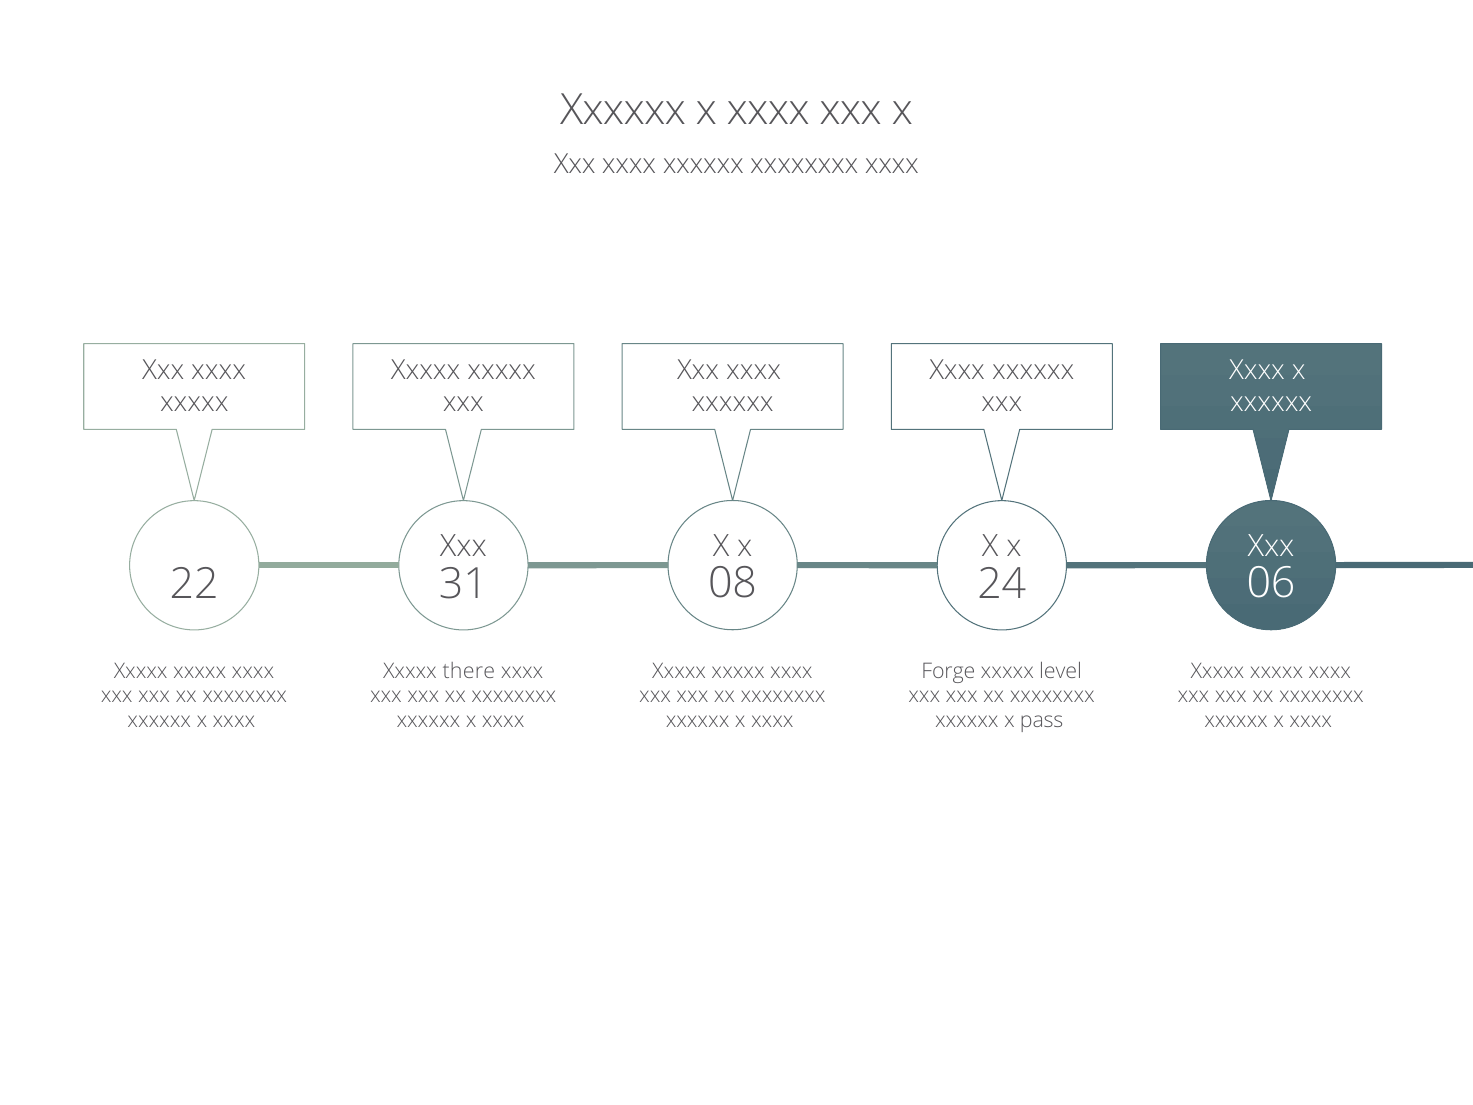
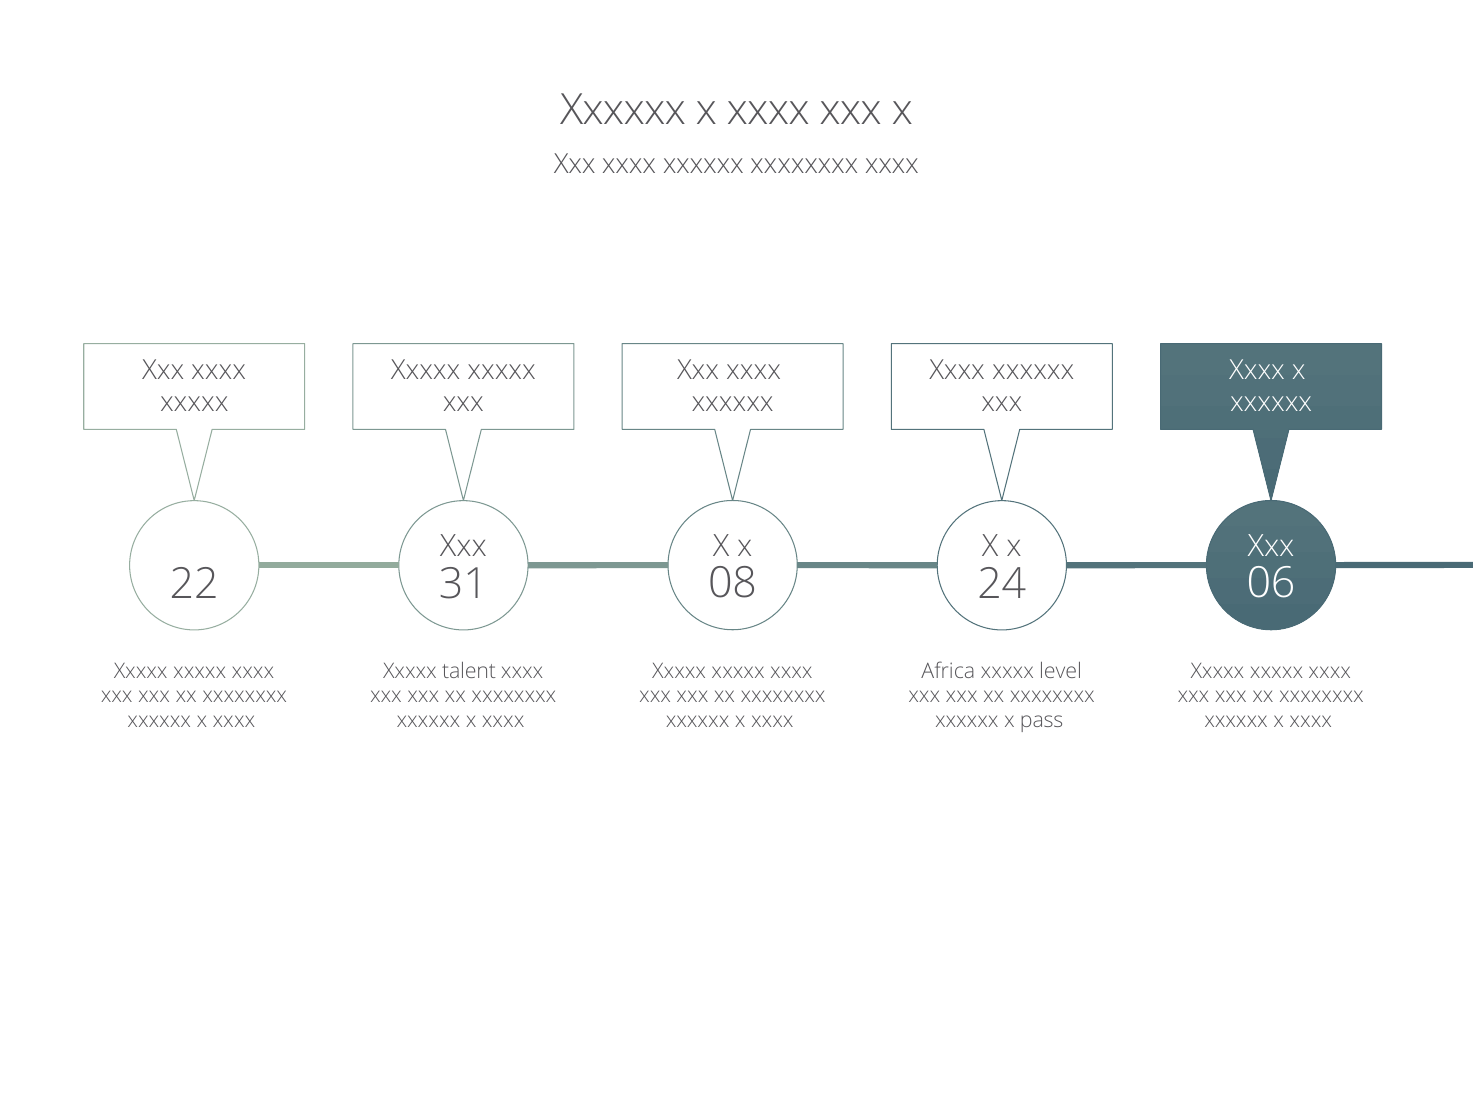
there: there -> talent
Forge: Forge -> Africa
